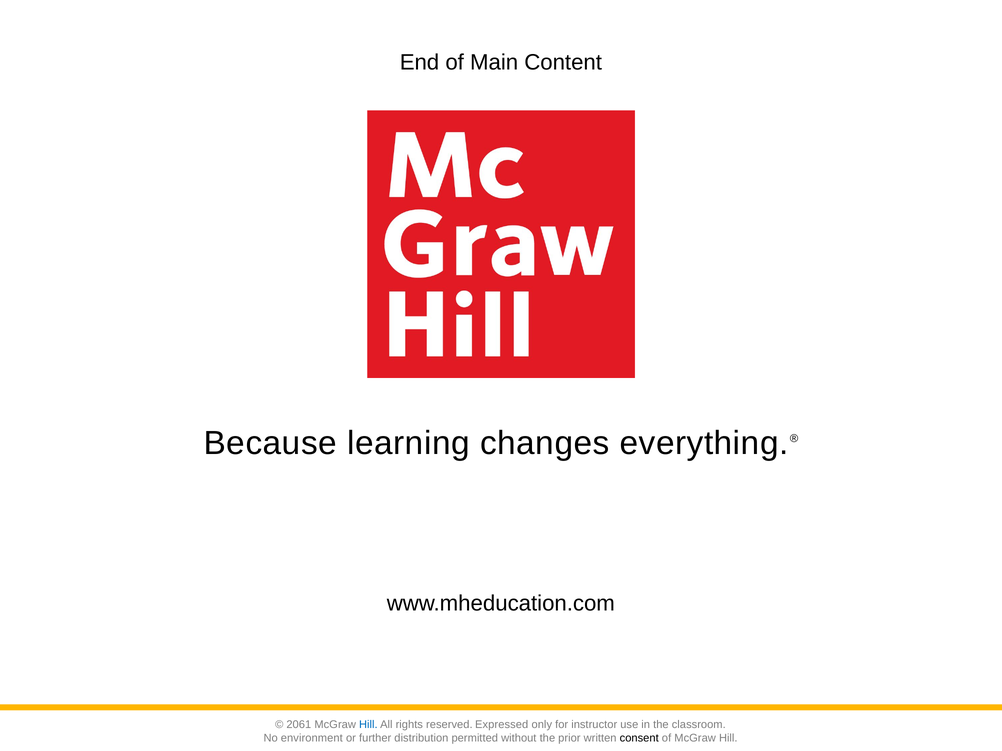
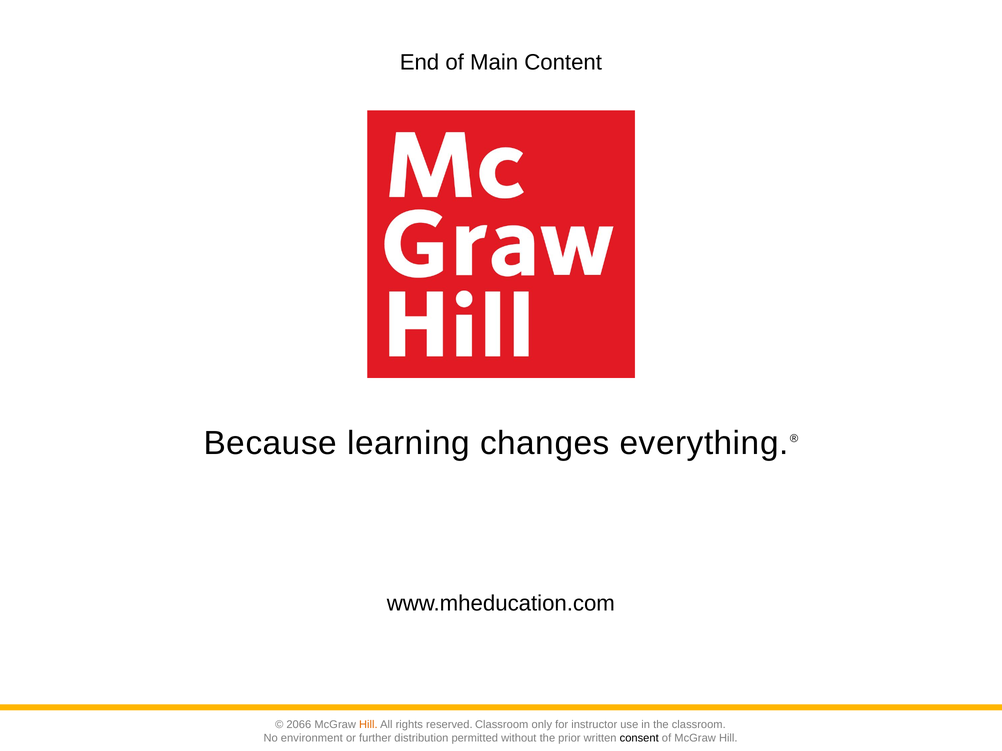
2061: 2061 -> 2066
Hill at (368, 725) colour: blue -> orange
reserved Expressed: Expressed -> Classroom
